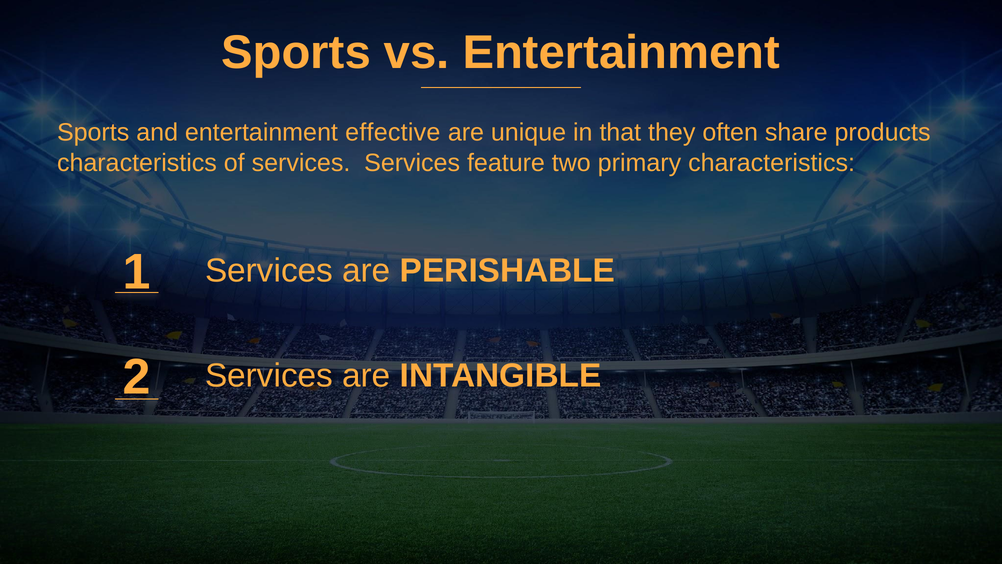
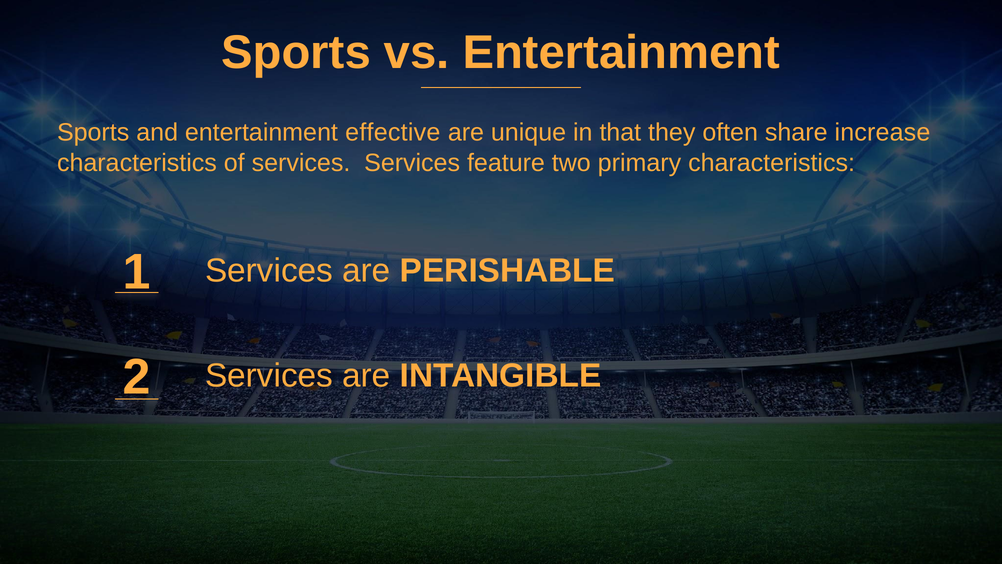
products: products -> increase
